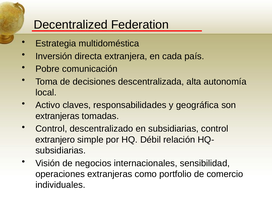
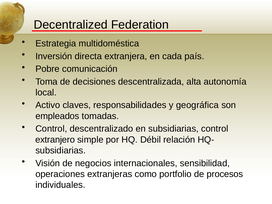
extranjeras at (57, 116): extranjeras -> empleados
comercio: comercio -> procesos
